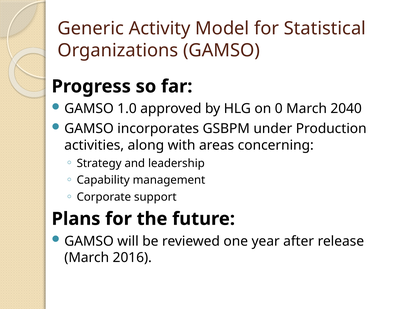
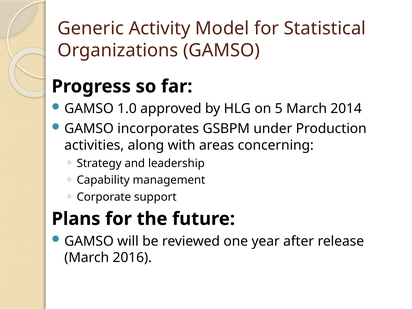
0: 0 -> 5
2040: 2040 -> 2014
